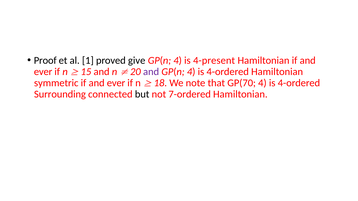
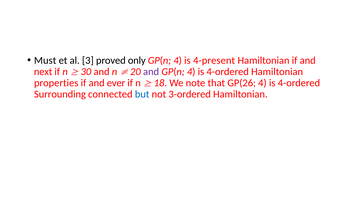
Proof: Proof -> Must
1: 1 -> 3
give: give -> only
ever at (43, 72): ever -> next
15: 15 -> 30
symmetric: symmetric -> properties
GP(70: GP(70 -> GP(26
but colour: black -> blue
7-ordered: 7-ordered -> 3-ordered
